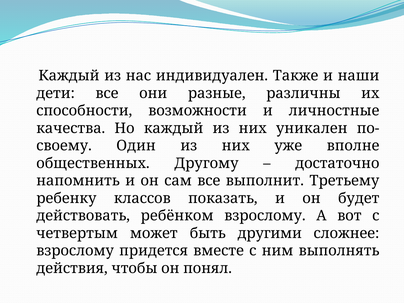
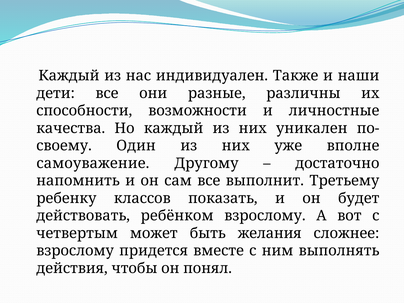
общественных: общественных -> самоуважение
другими: другими -> желания
